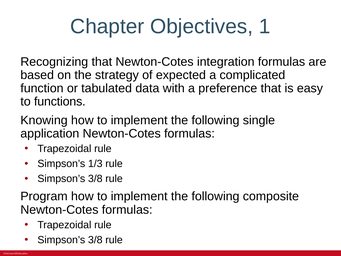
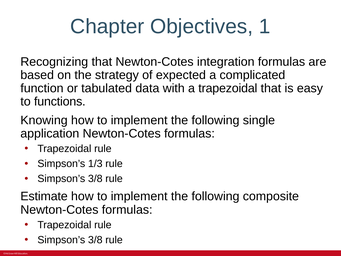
a preference: preference -> trapezoidal
Program: Program -> Estimate
